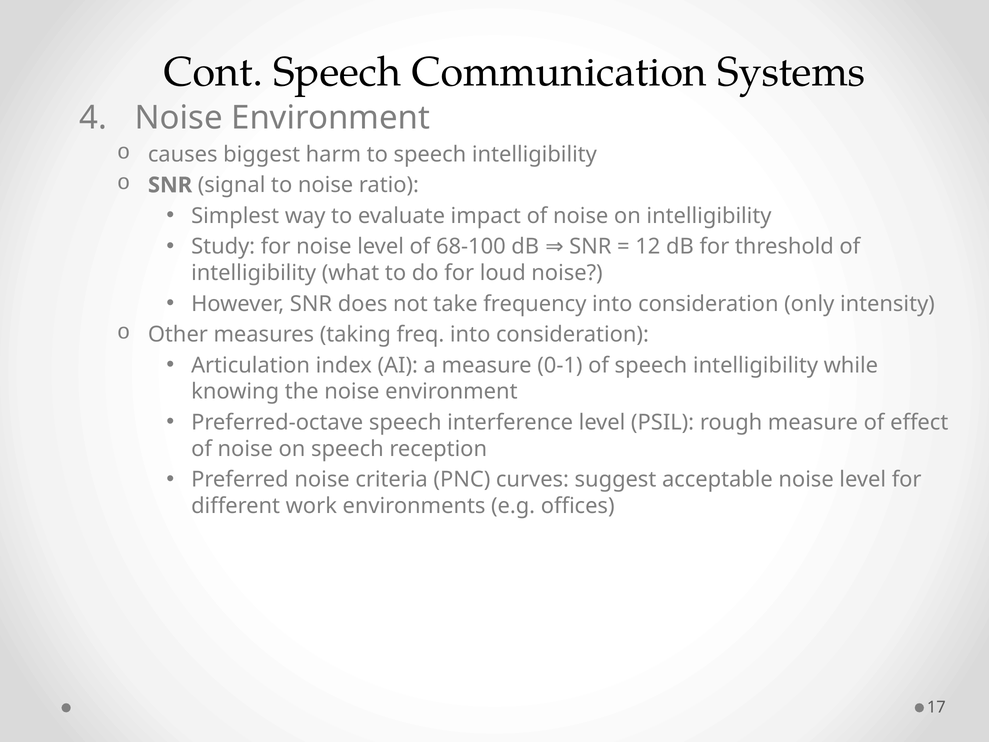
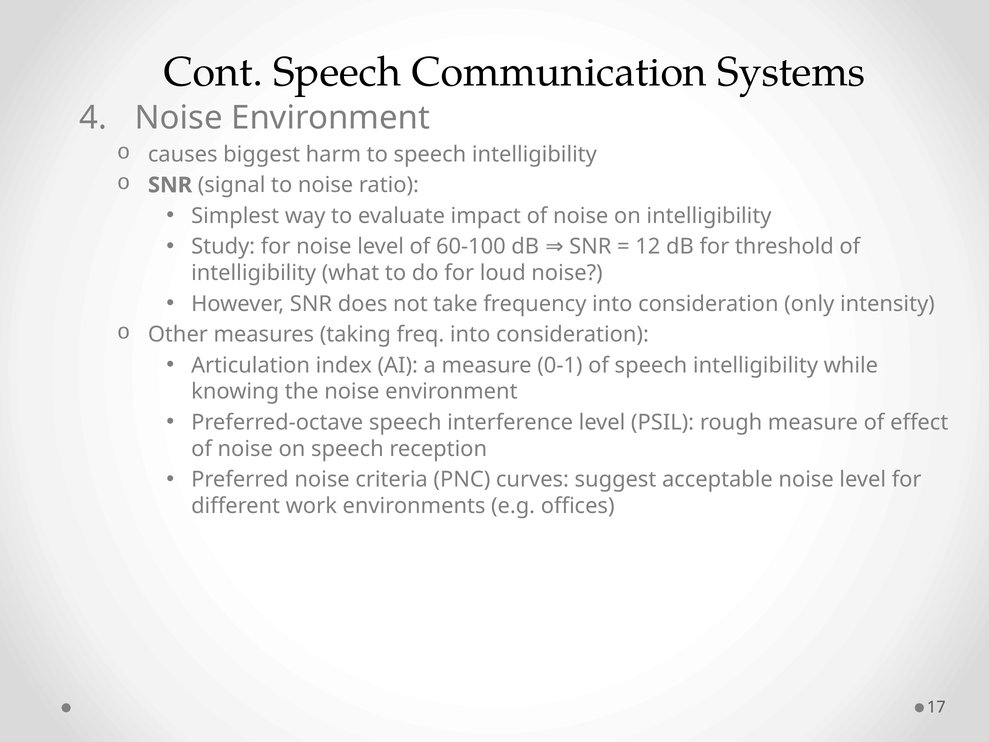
68-100: 68-100 -> 60-100
